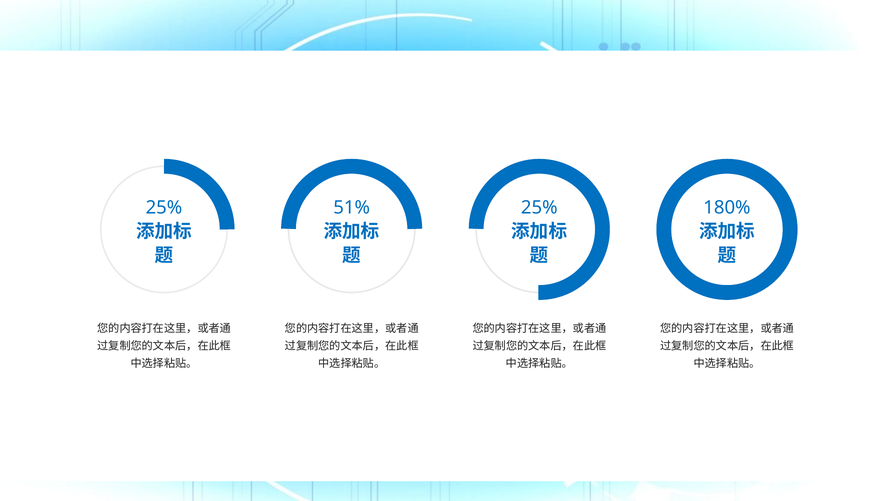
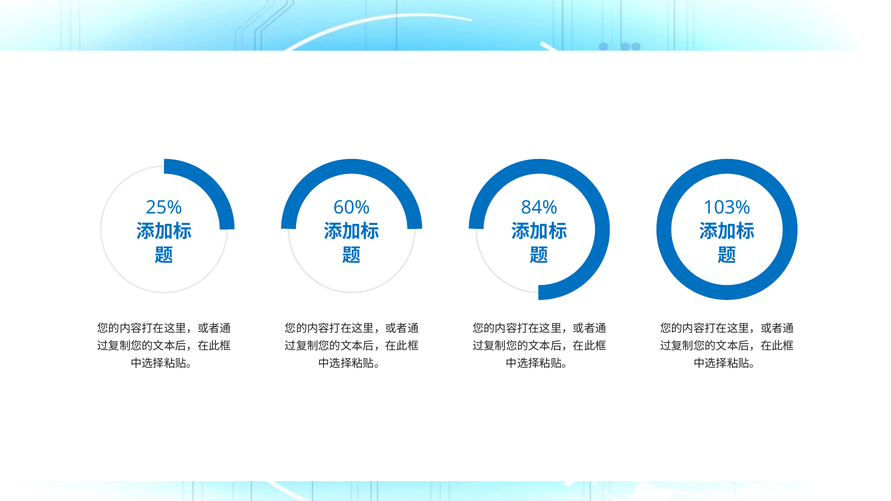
51%: 51% -> 60%
25% at (539, 208): 25% -> 84%
180%: 180% -> 103%
